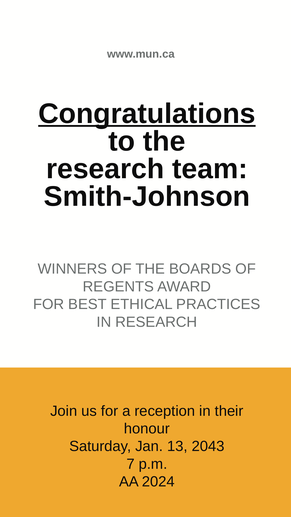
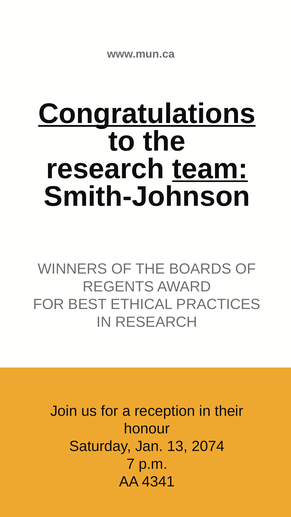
team underline: none -> present
2043: 2043 -> 2074
2024: 2024 -> 4341
